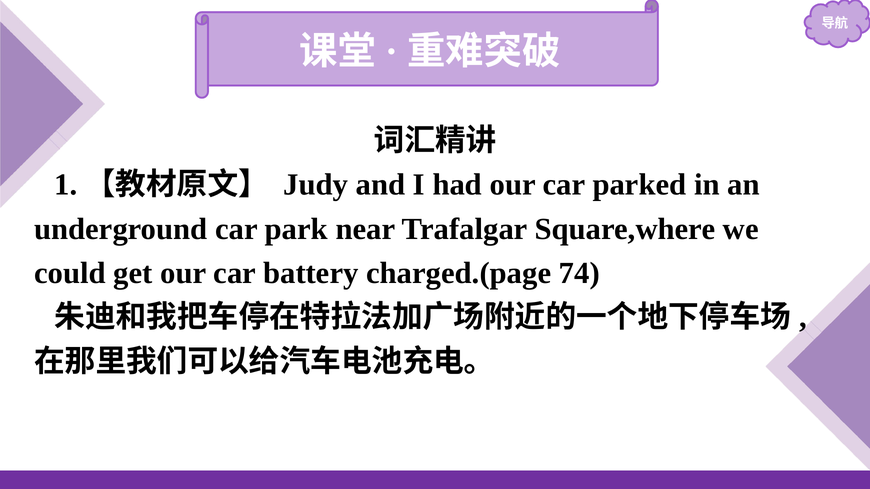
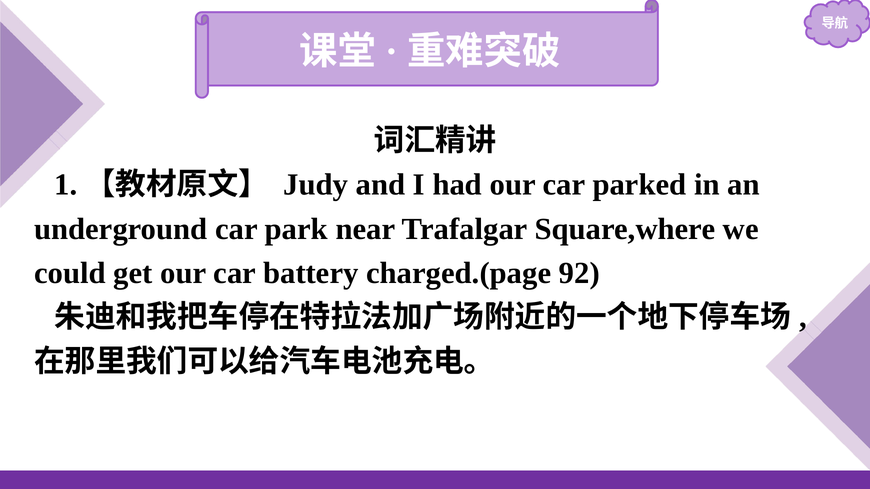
74: 74 -> 92
